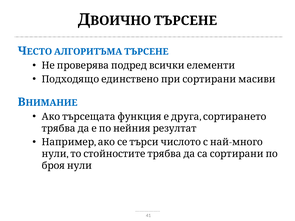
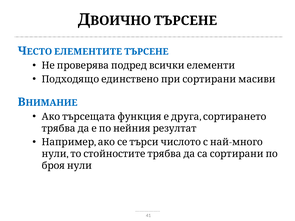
АЛГОРИТЪМА: АЛГОРИТЪМА -> ЕЛЕМЕНТИТЕ
